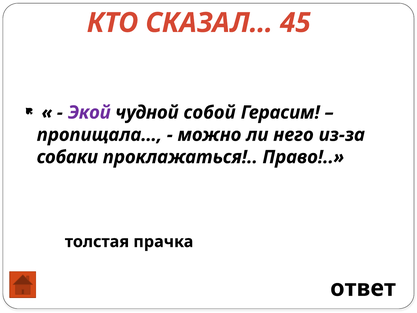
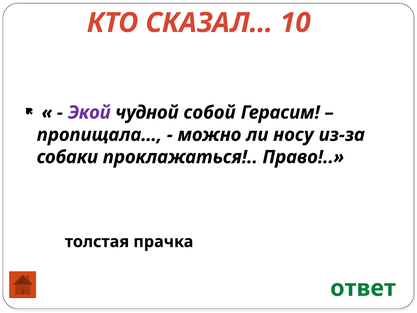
45: 45 -> 10
него: него -> носу
ответ colour: black -> green
